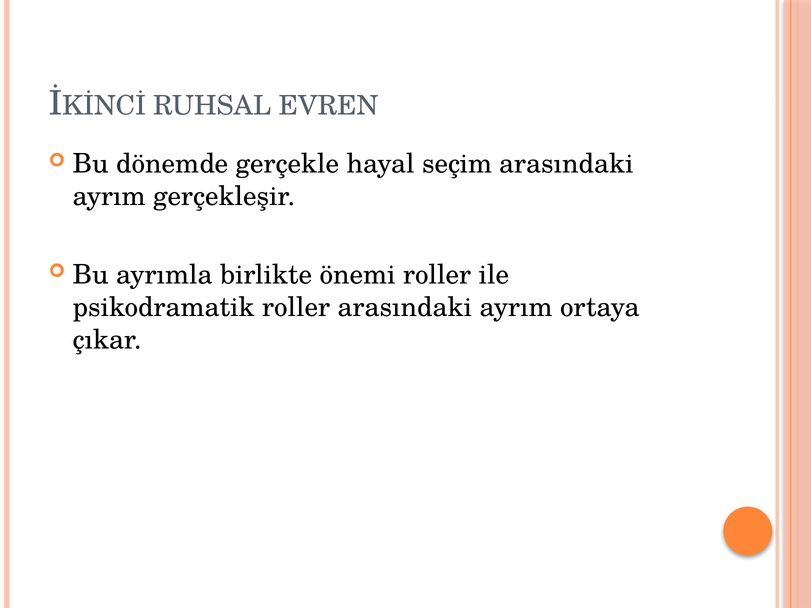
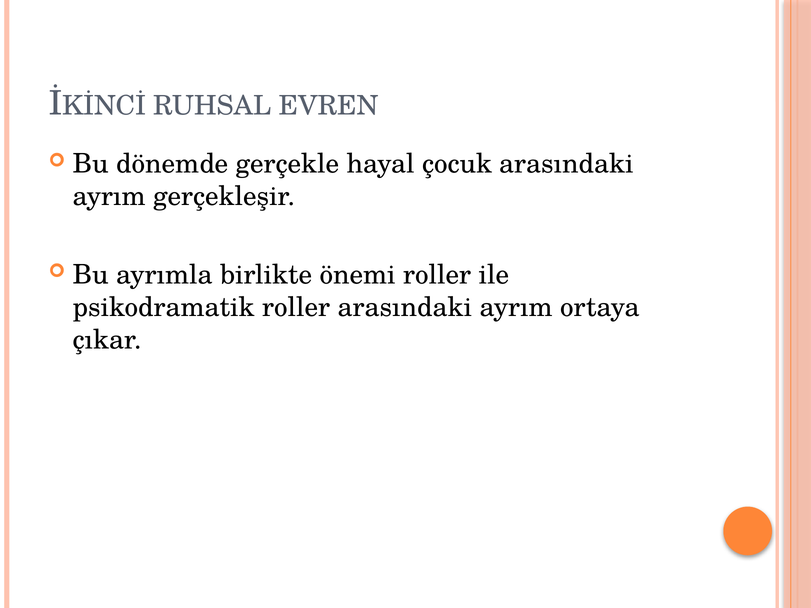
seçim: seçim -> çocuk
